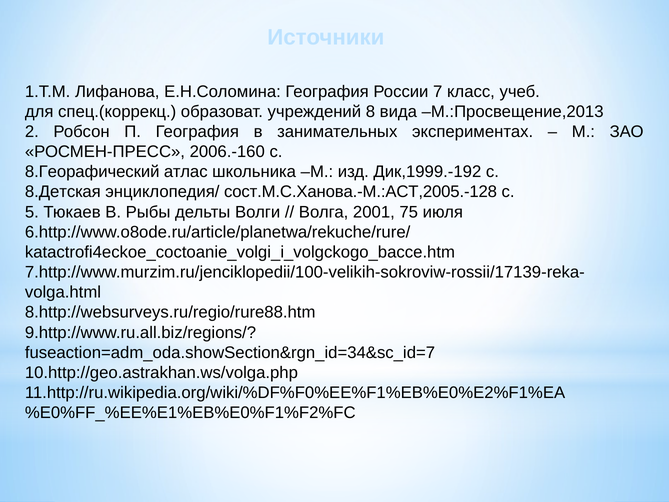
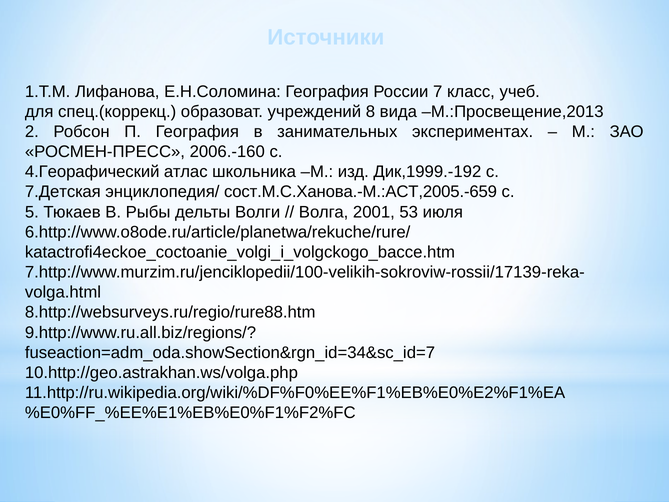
8.Георафический: 8.Георафический -> 4.Георафический
8.Детская: 8.Детская -> 7.Детская
сост.М.С.Ханова.-М.:АСТ,2005.-128: сост.М.С.Ханова.-М.:АСТ,2005.-128 -> сост.М.С.Ханова.-М.:АСТ,2005.-659
75: 75 -> 53
